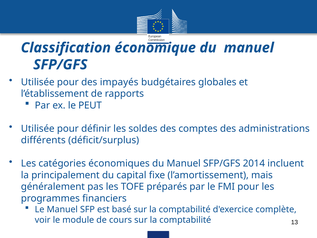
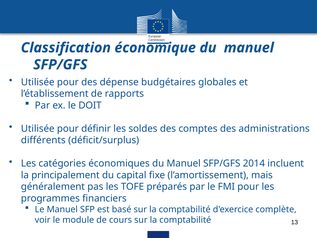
impayés: impayés -> dépense
PEUT: PEUT -> DOIT
